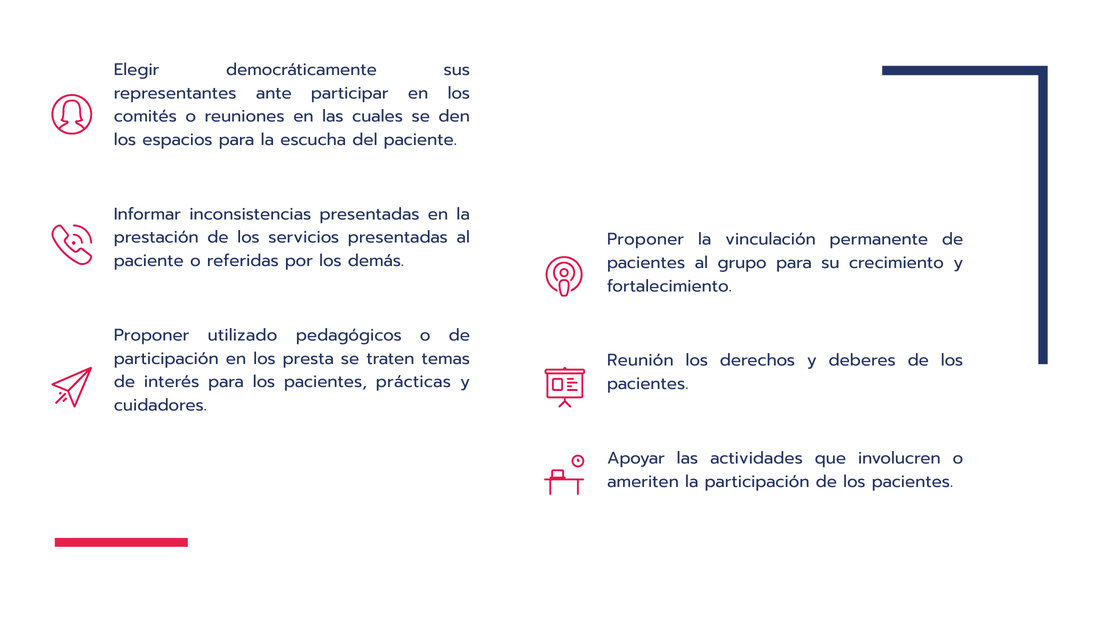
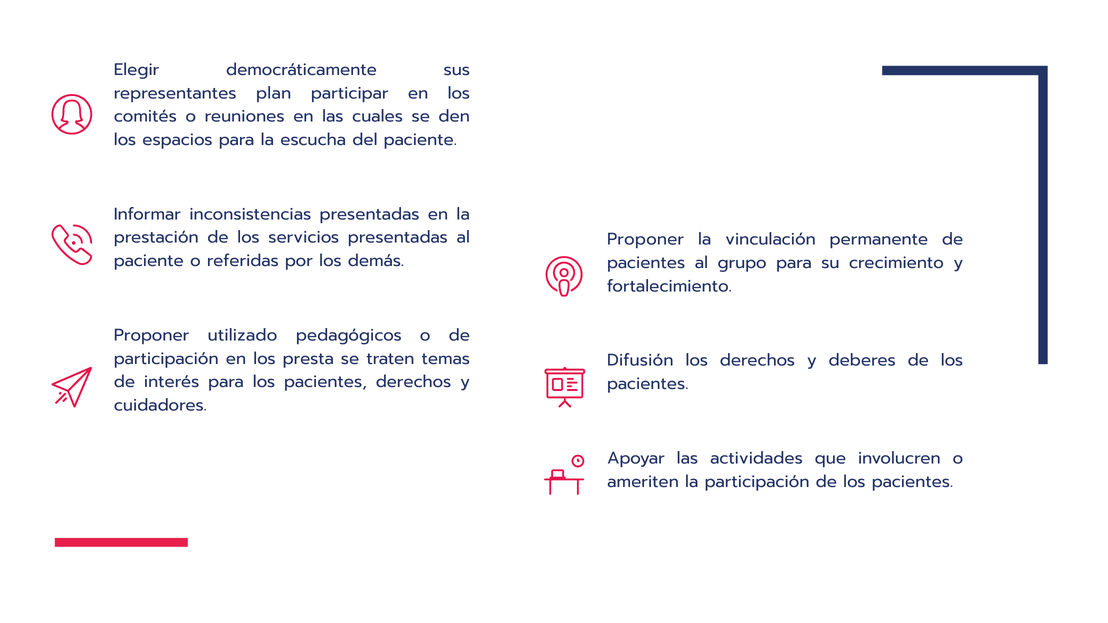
ante: ante -> plan
Reunión: Reunión -> Difusión
pacientes prácticas: prácticas -> derechos
